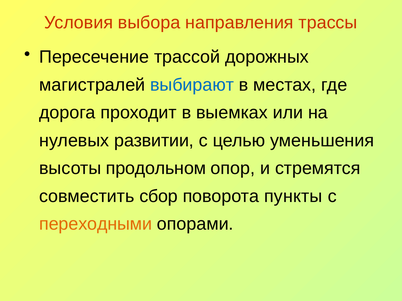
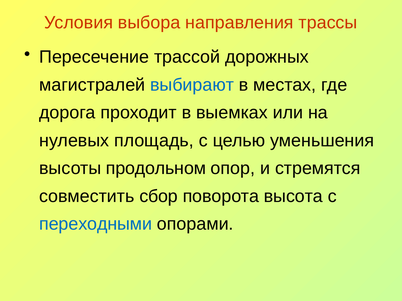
развитии: развитии -> площадь
пункты: пункты -> высота
переходными colour: orange -> blue
